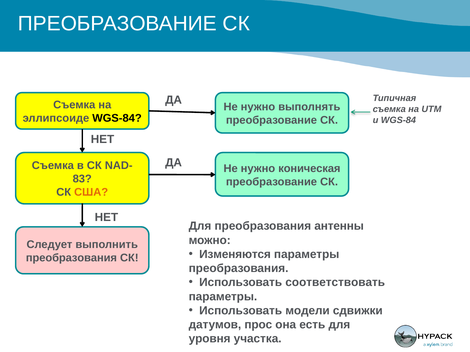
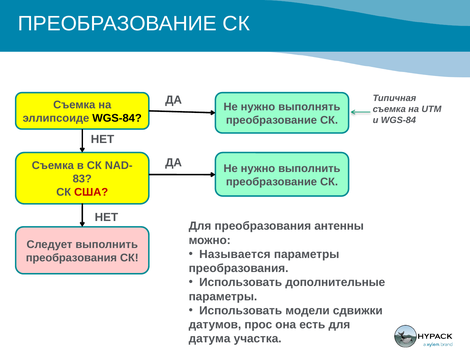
нужно коническая: коническая -> выполнить
США colour: orange -> red
Изменяются: Изменяются -> Называется
соответствовать: соответствовать -> дополнительные
уровня: уровня -> датума
